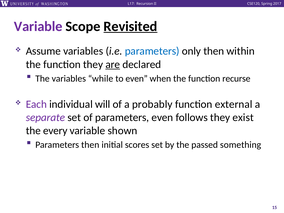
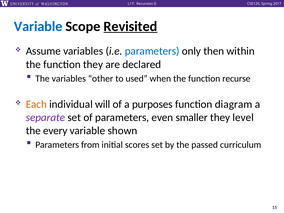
Variable at (38, 26) colour: purple -> blue
are underline: present -> none
while: while -> other
to even: even -> used
Each colour: purple -> orange
probably: probably -> purposes
external: external -> diagram
follows: follows -> smaller
exist: exist -> level
Parameters then: then -> from
something: something -> curriculum
